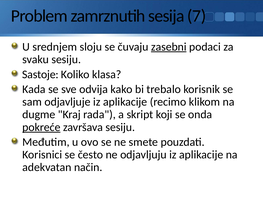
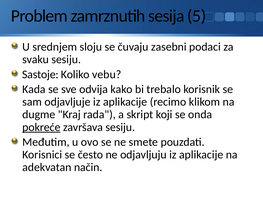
7: 7 -> 5
zasebni underline: present -> none
klasa: klasa -> vebu
